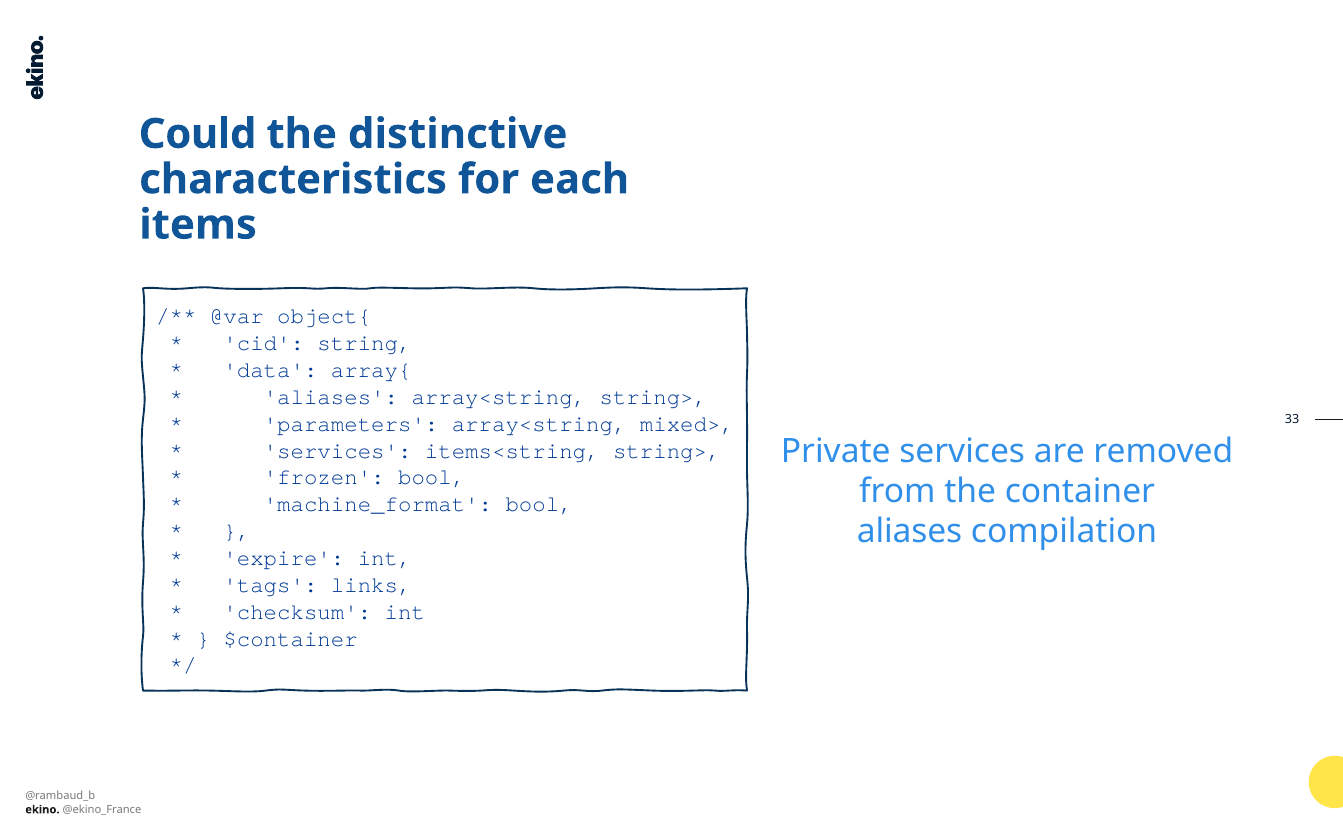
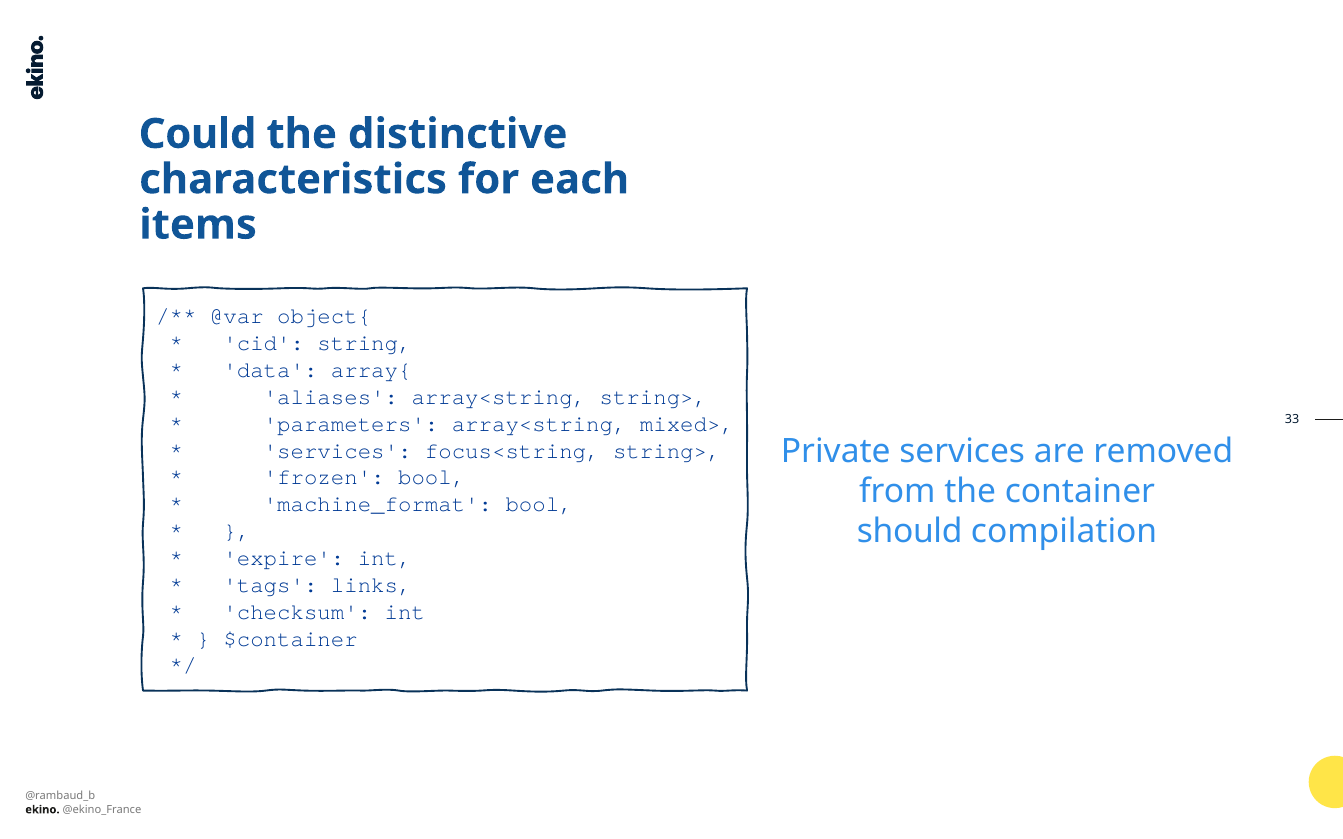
items<string: items<string -> focus<string
aliases at (910, 532): aliases -> should
